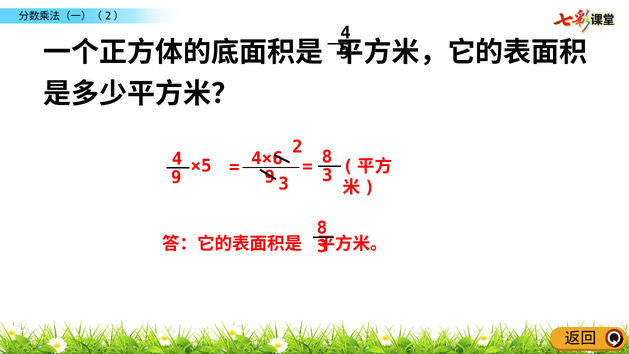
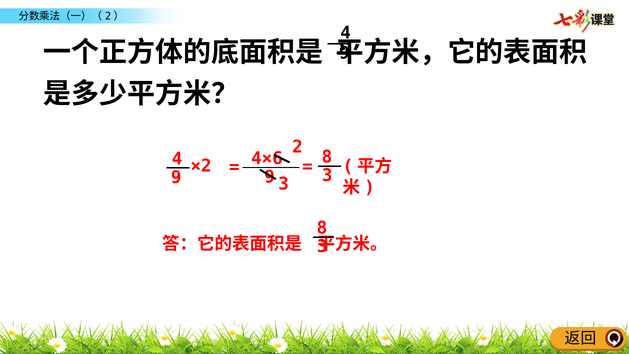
×5: ×5 -> ×2
